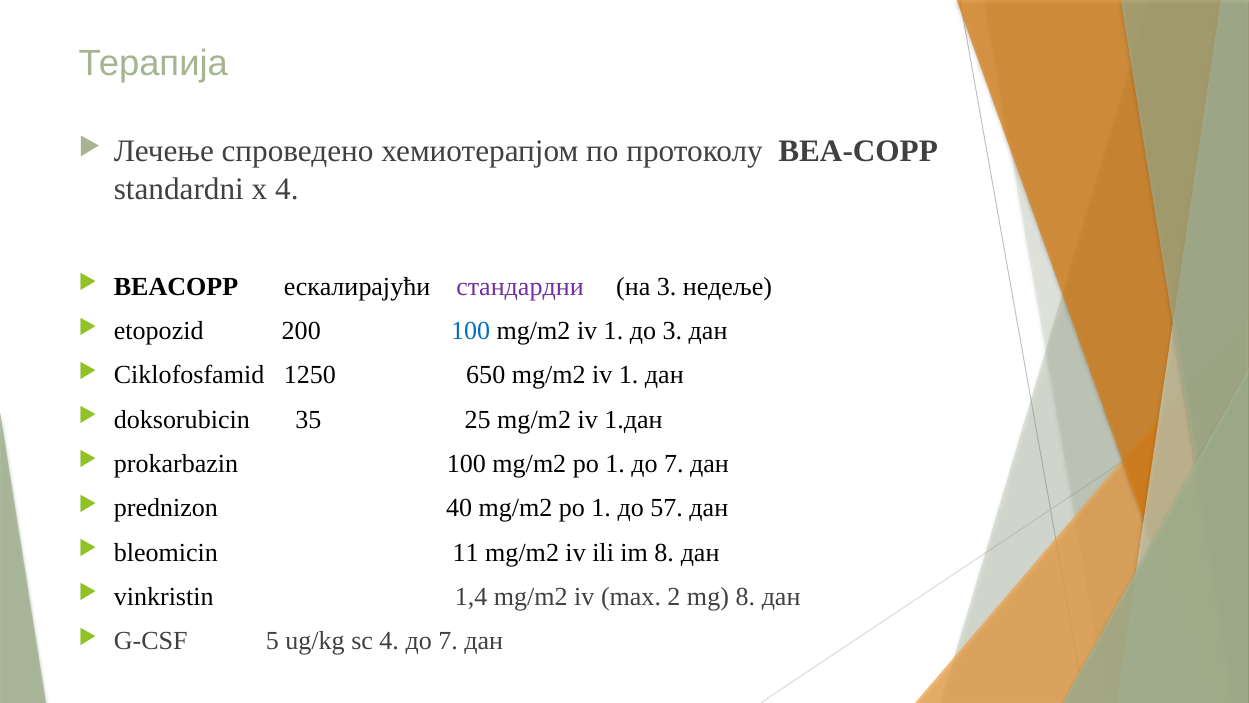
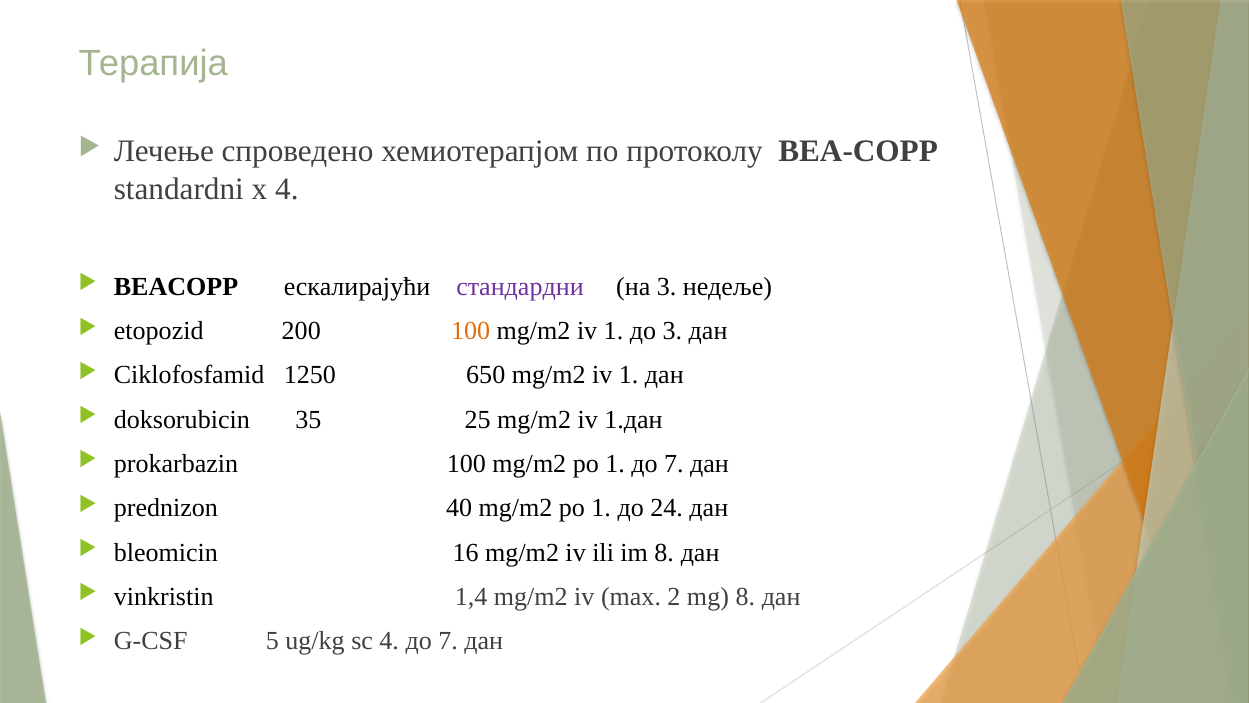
100 at (471, 331) colour: blue -> orange
57: 57 -> 24
11: 11 -> 16
